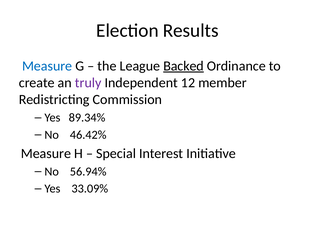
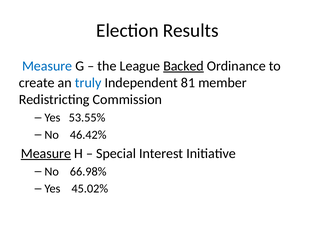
truly colour: purple -> blue
12: 12 -> 81
89.34%: 89.34% -> 53.55%
Measure at (46, 154) underline: none -> present
56.94%: 56.94% -> 66.98%
33.09%: 33.09% -> 45.02%
